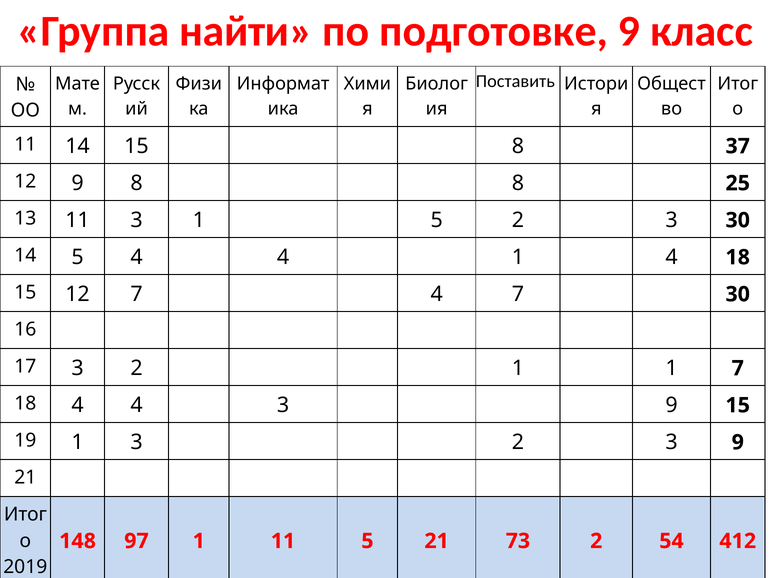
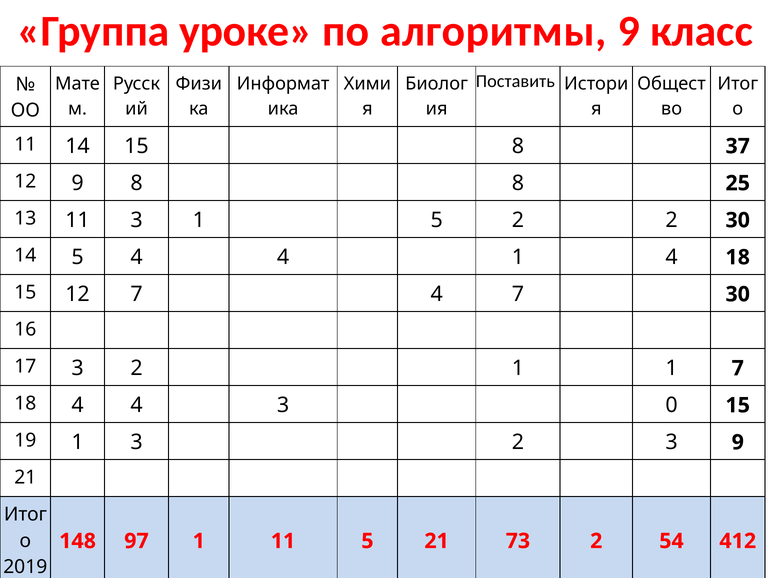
найти: найти -> уроке
подготовке: подготовке -> алгоритмы
5 2 3: 3 -> 2
4 3 9: 9 -> 0
